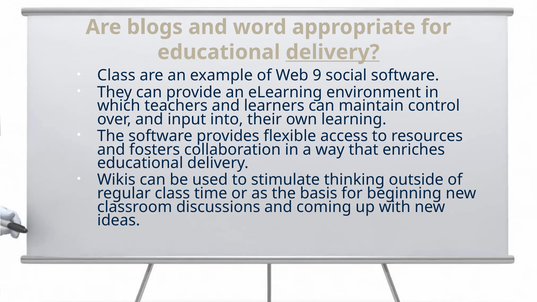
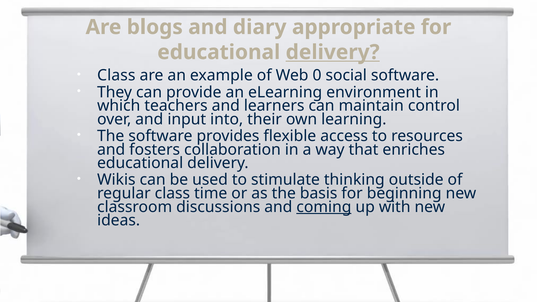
word: word -> diary
9: 9 -> 0
coming underline: none -> present
